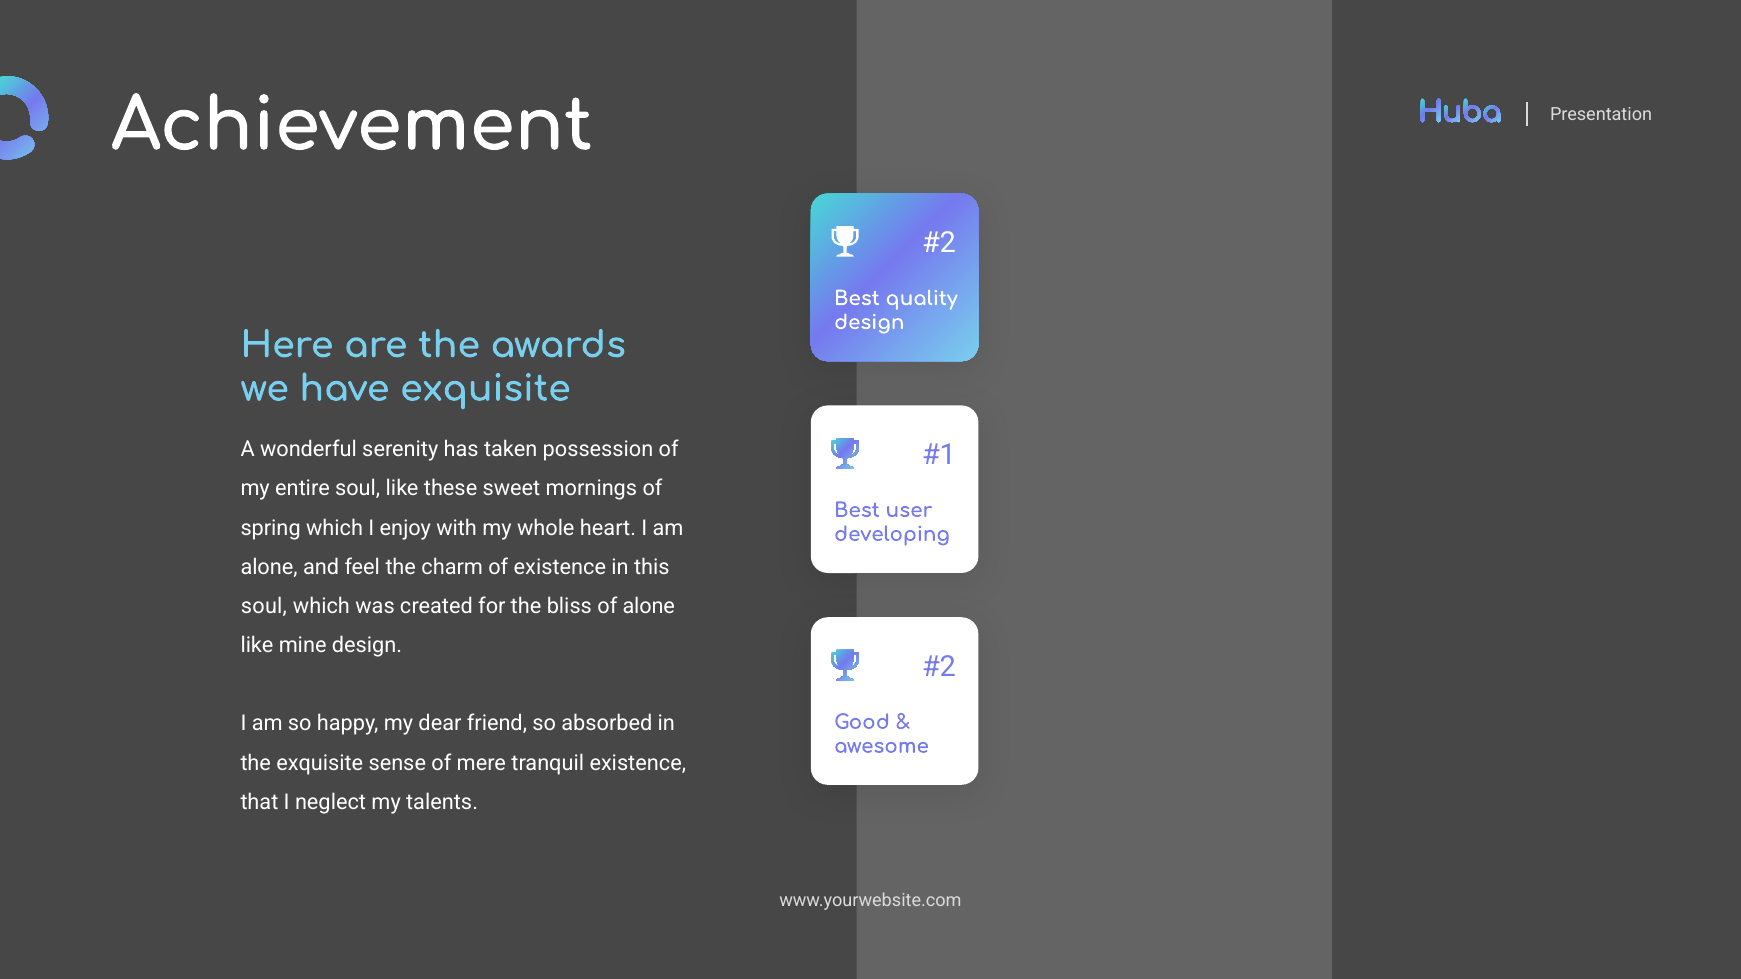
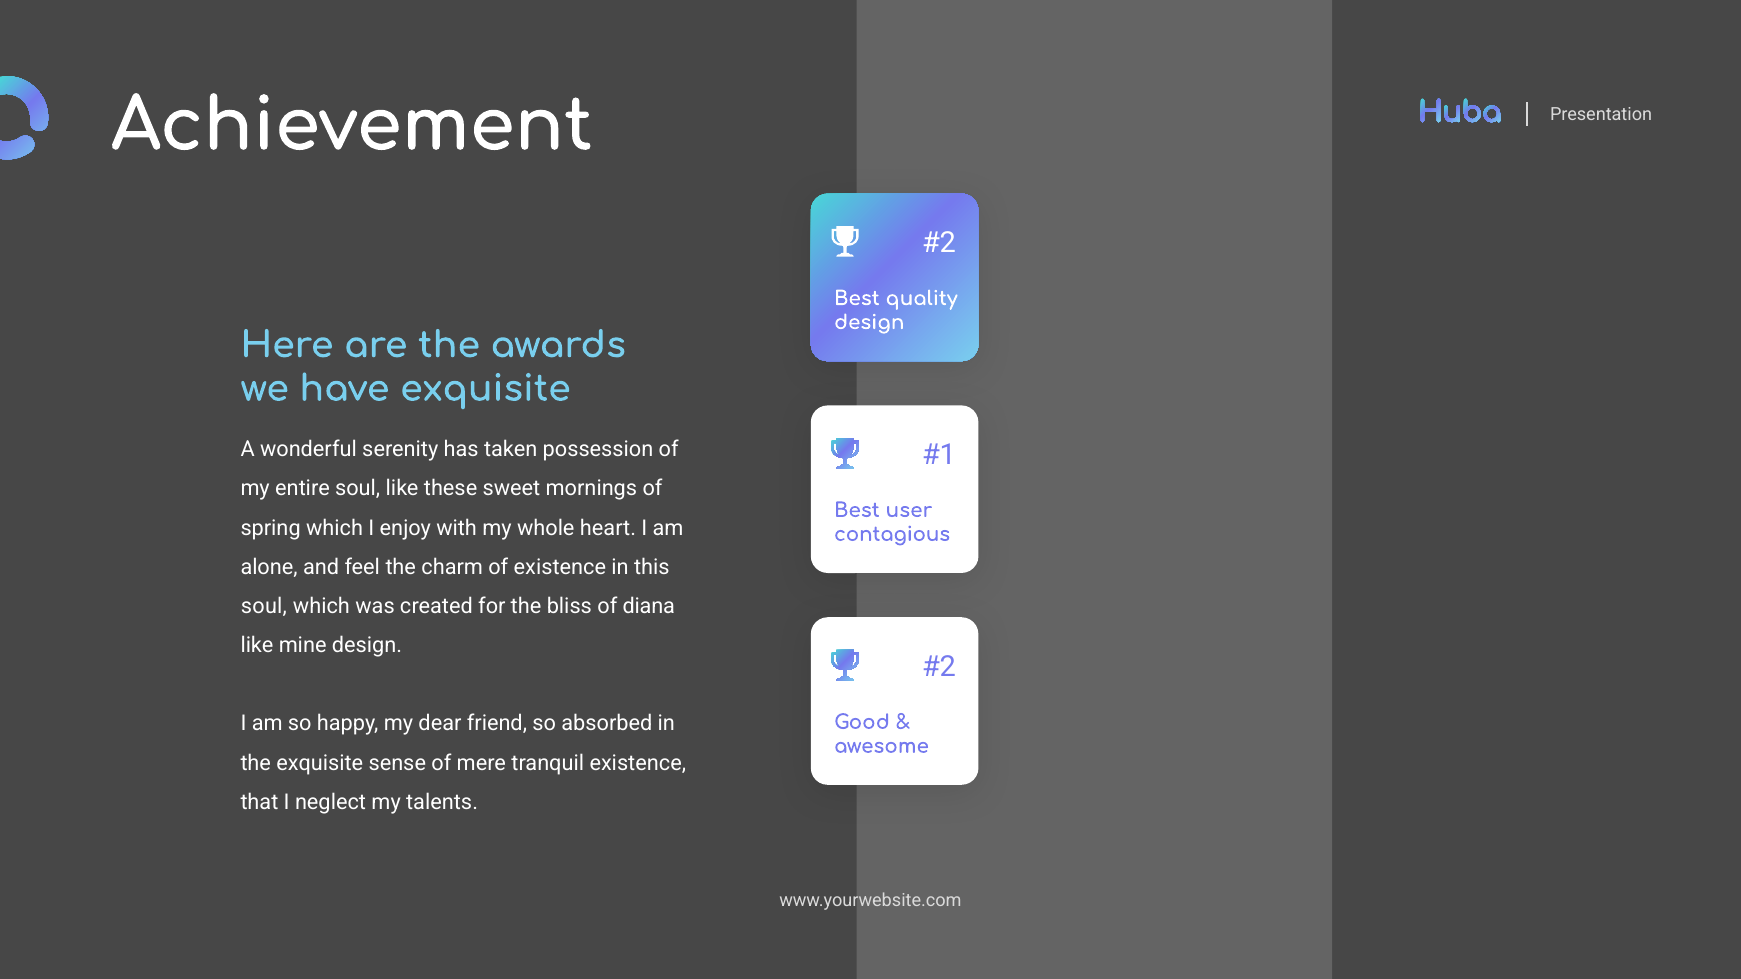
developing: developing -> contagious
of alone: alone -> diana
